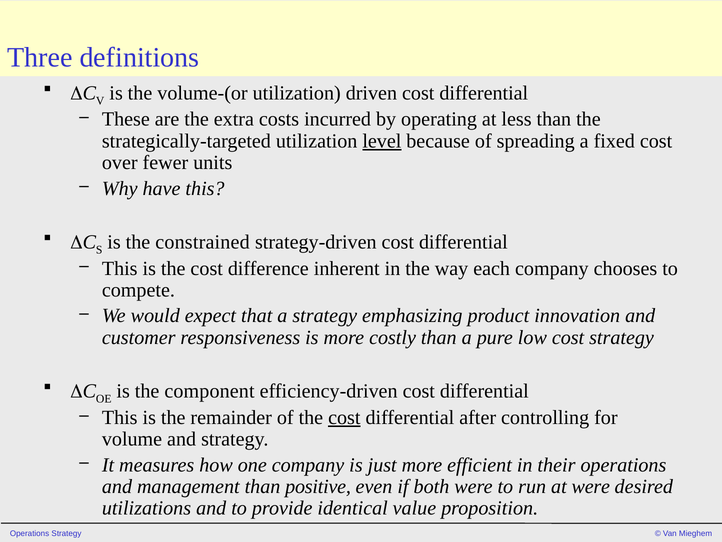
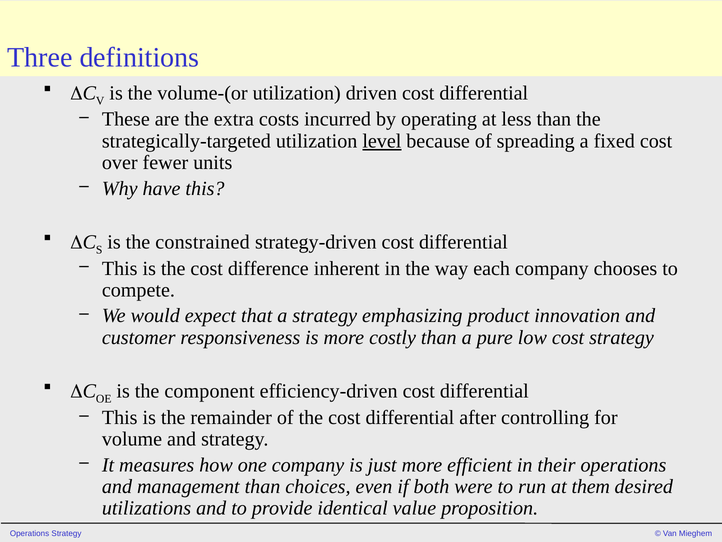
cost at (344, 417) underline: present -> none
positive: positive -> choices
at were: were -> them
